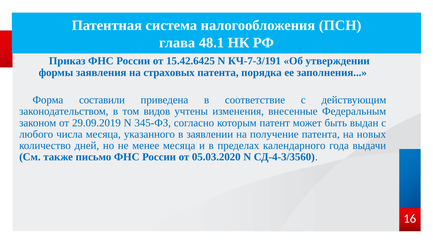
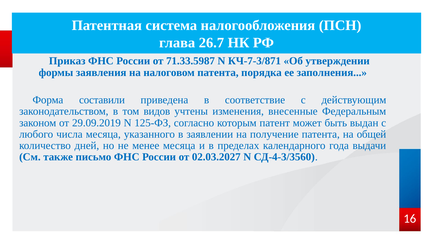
48.1: 48.1 -> 26.7
15.42.6425: 15.42.6425 -> 71.33.5987
КЧ-7-3/191: КЧ-7-3/191 -> КЧ-7-3/871
страховых: страховых -> налоговом
345-ФЗ: 345-ФЗ -> 125-ФЗ
новых: новых -> общей
05.03.2020: 05.03.2020 -> 02.03.2027
